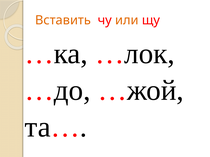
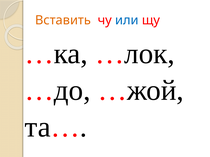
или colour: orange -> blue
